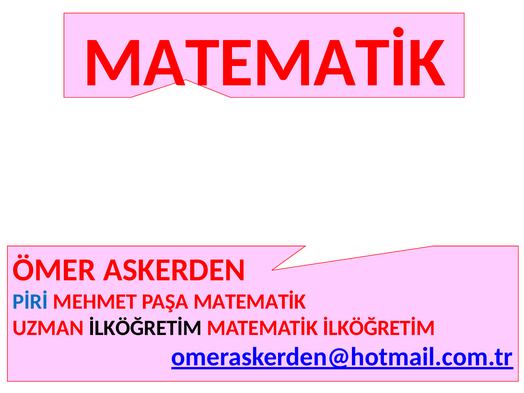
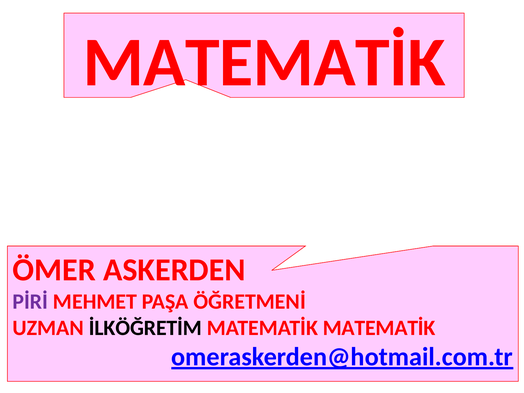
PİRİ colour: blue -> purple
PAŞA MATEMATİK: MATEMATİK -> ÖĞRETMENİ
MATEMATİK İLKÖĞRETİM: İLKÖĞRETİM -> MATEMATİK
